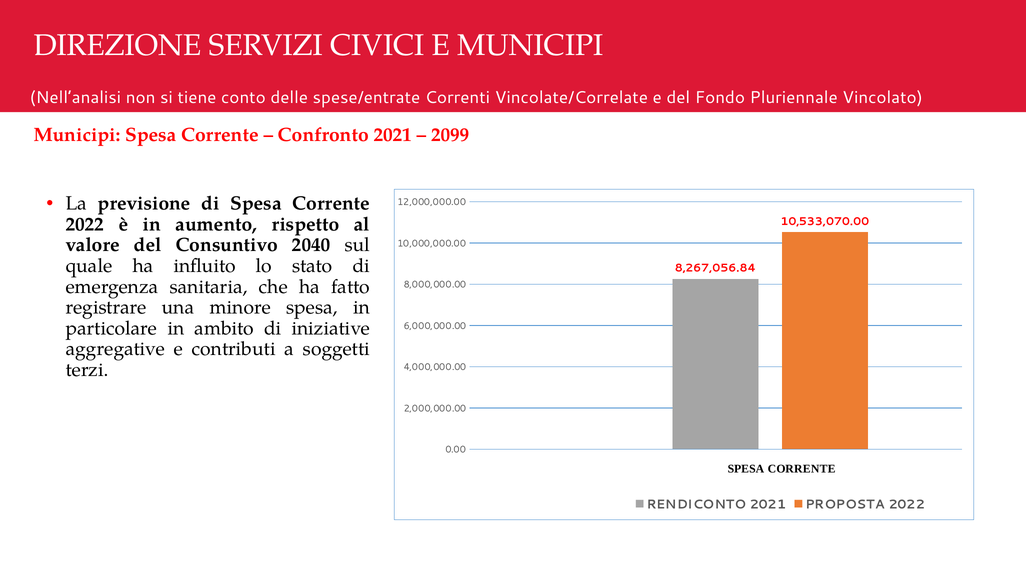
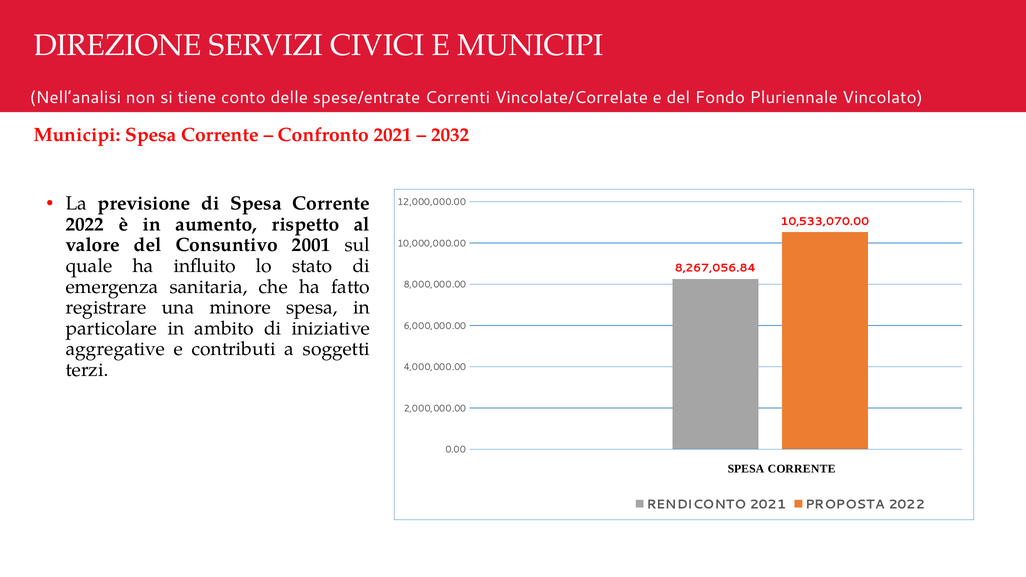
2099: 2099 -> 2032
2040: 2040 -> 2001
